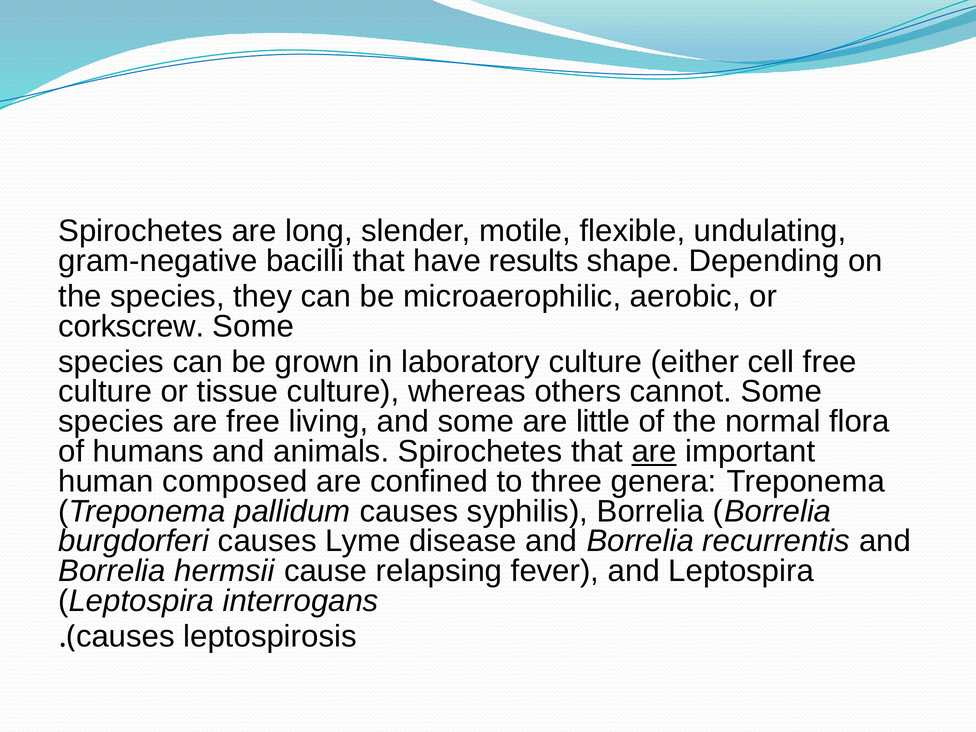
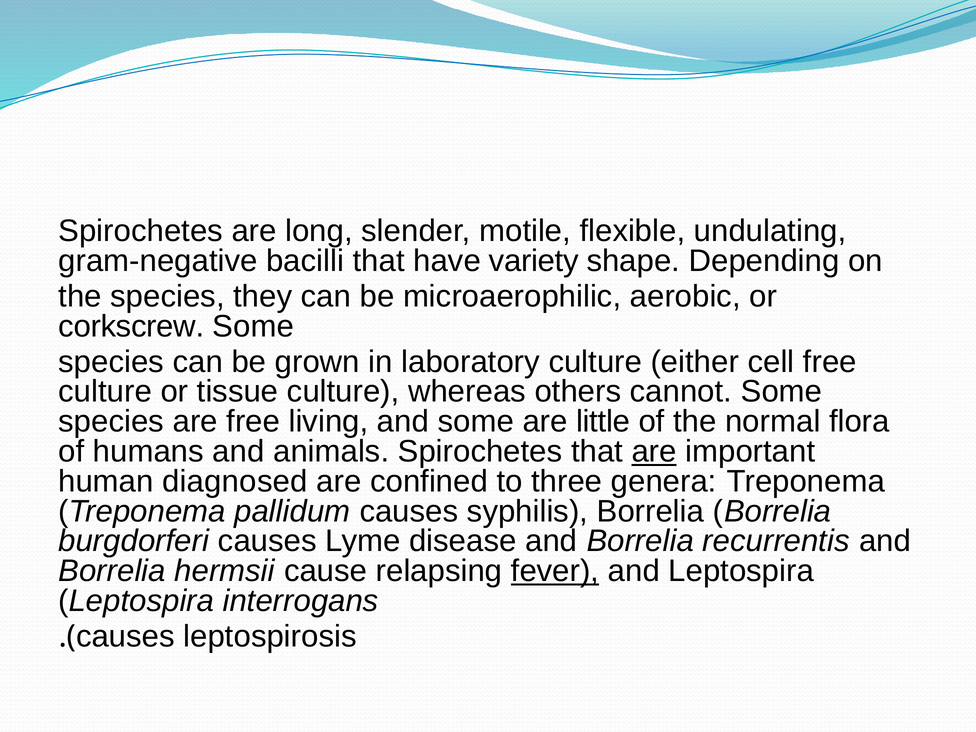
results: results -> variety
composed: composed -> diagnosed
fever underline: none -> present
